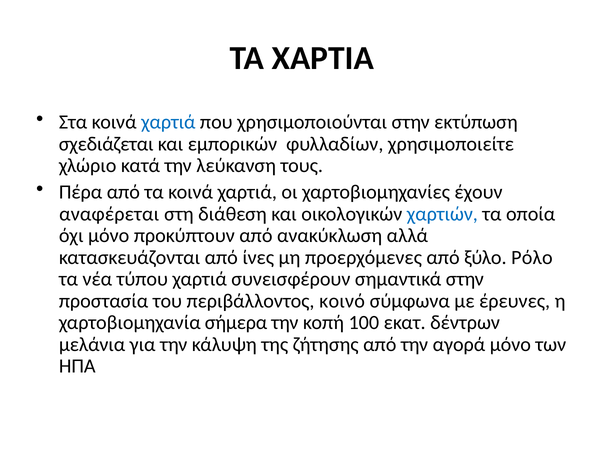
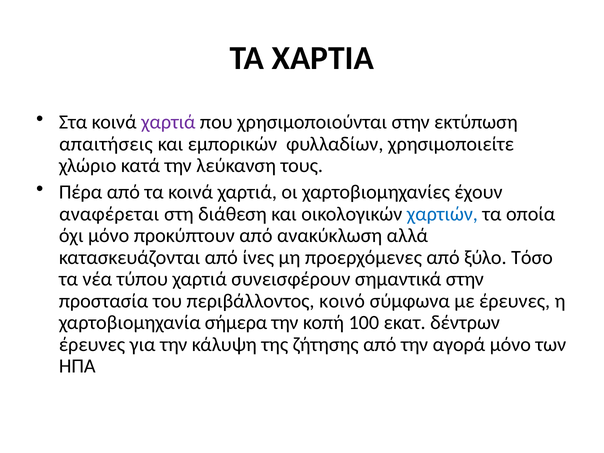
χαρτιά at (168, 122) colour: blue -> purple
σχεδιάζεται: σχεδιάζεται -> απαιτήσεις
Ρόλο: Ρόλο -> Τόσο
μελάνια at (92, 344): μελάνια -> έρευνες
